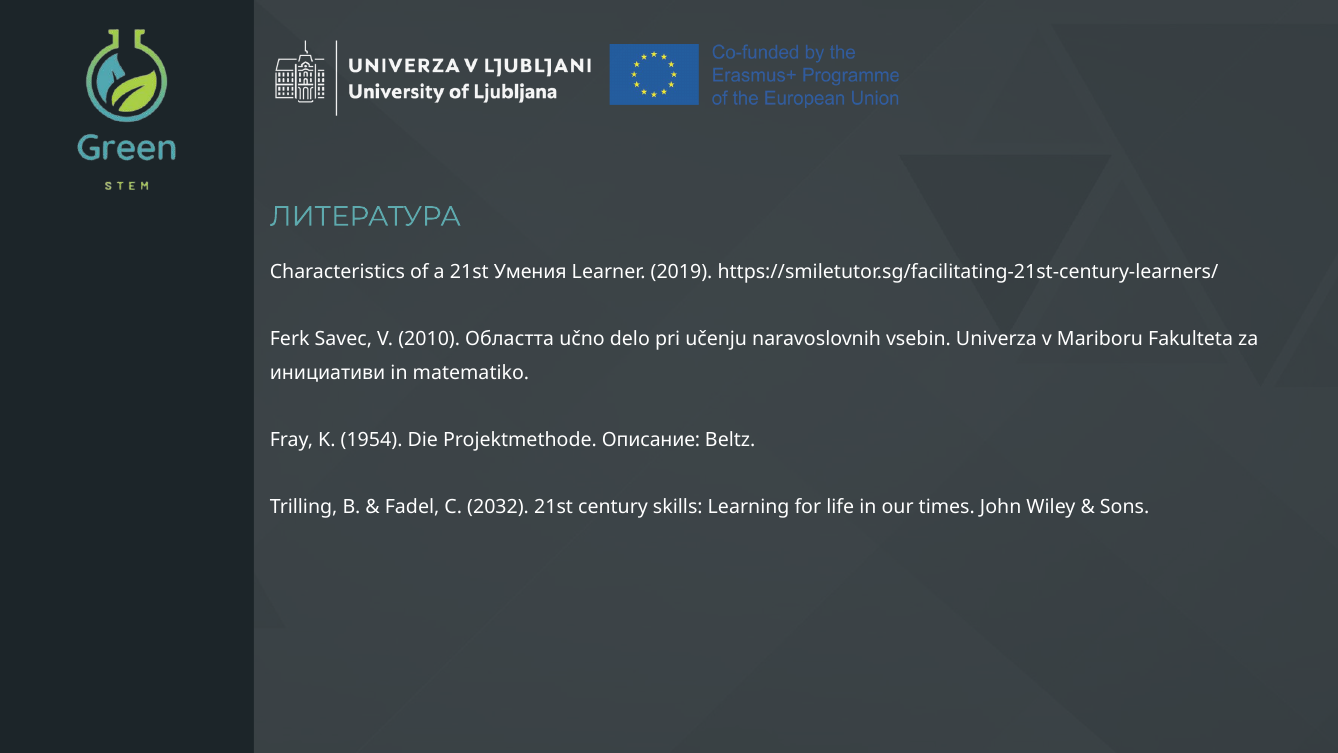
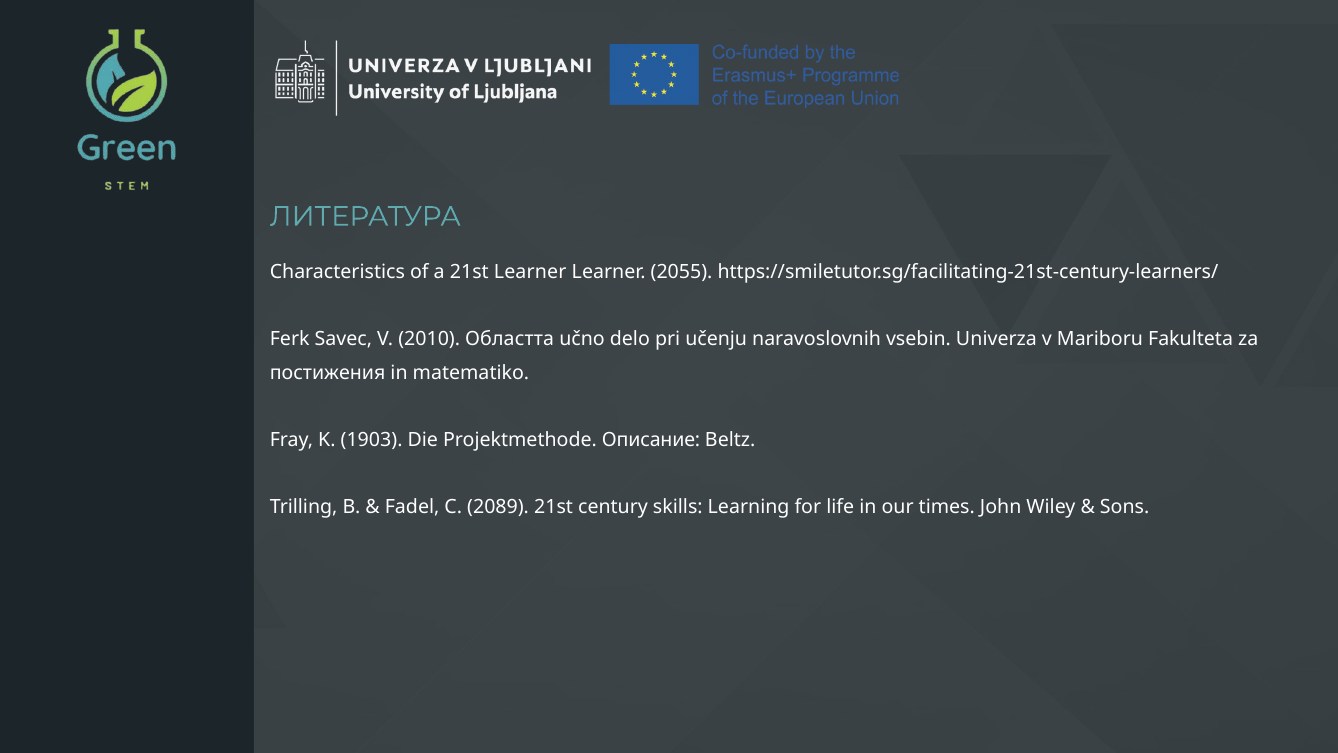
21st Умения: Умения -> Learner
2019: 2019 -> 2055
инициативи: инициативи -> постижения
1954: 1954 -> 1903
2032: 2032 -> 2089
